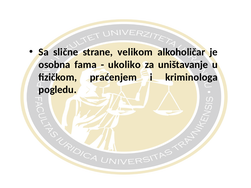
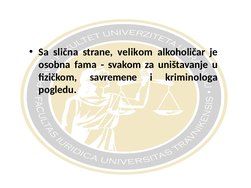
slične: slične -> slična
ukoliko: ukoliko -> svakom
praćenjem: praćenjem -> savremene
